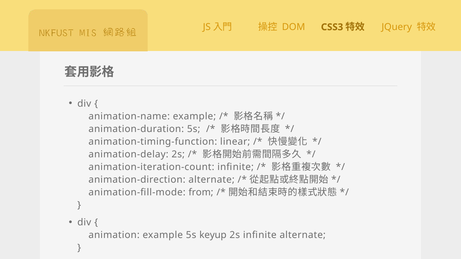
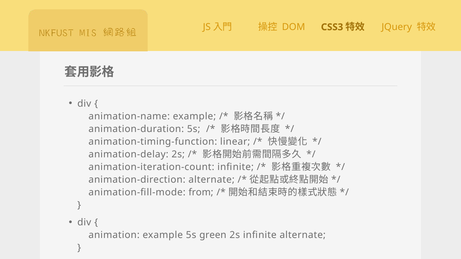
keyup: keyup -> green
